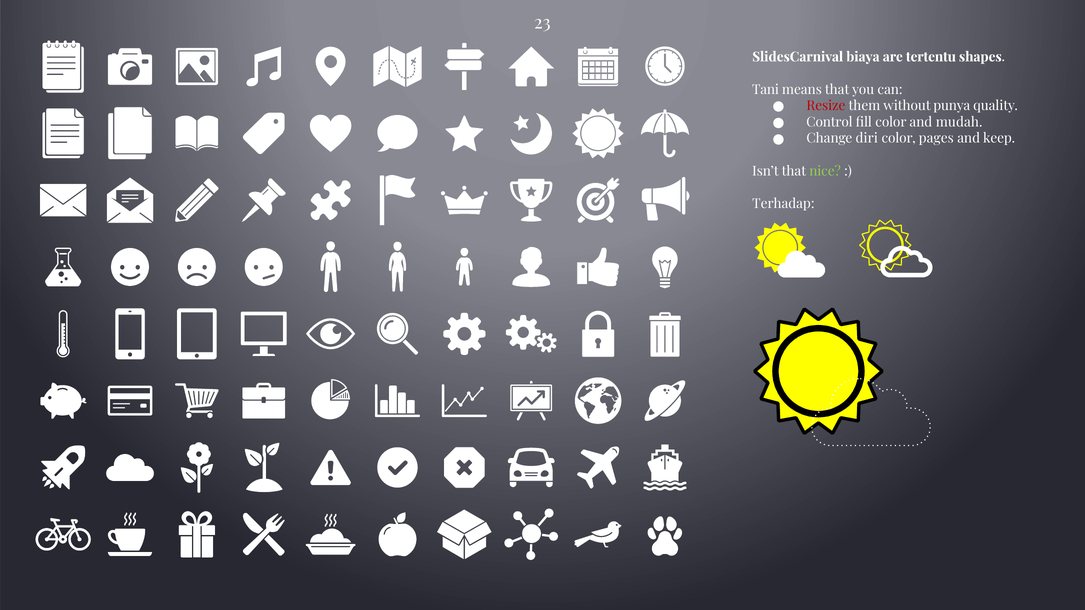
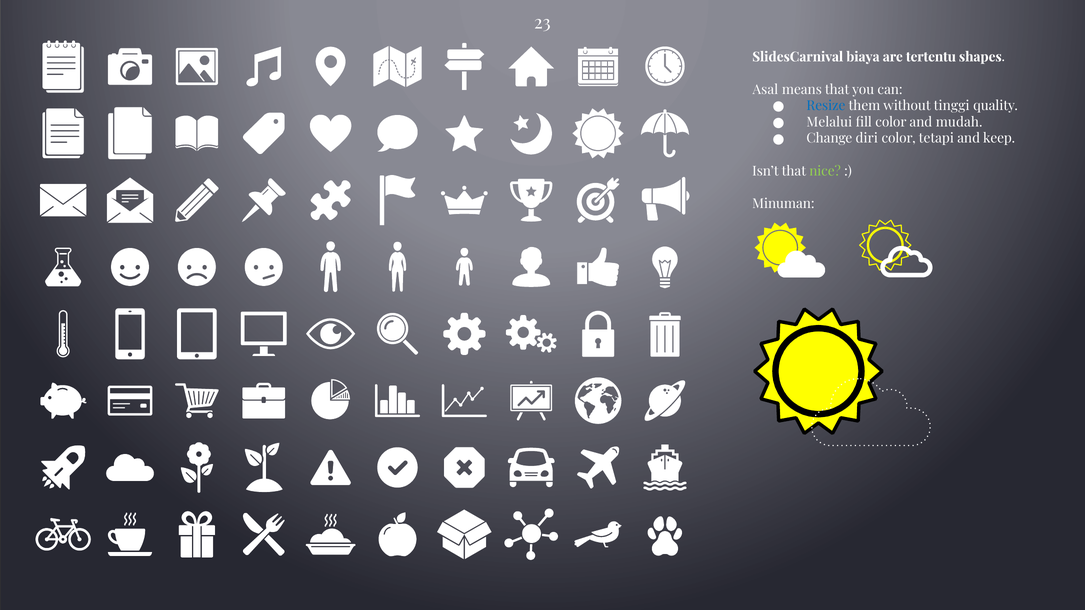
Tani: Tani -> Asal
Resize colour: red -> blue
punya: punya -> tinggi
Control: Control -> Melalui
pages: pages -> tetapi
Terhadap: Terhadap -> Minuman
